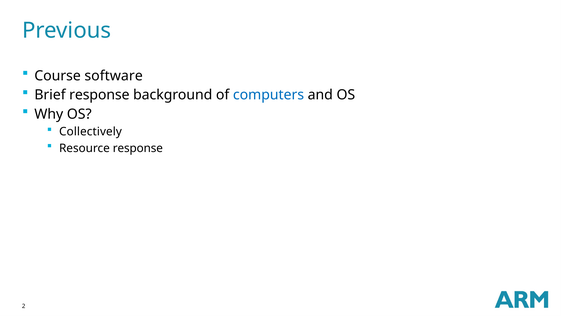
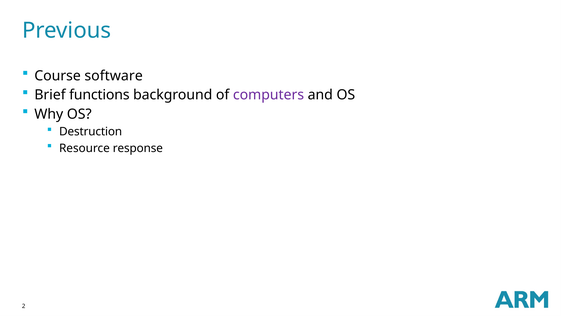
Brief response: response -> functions
computers colour: blue -> purple
Collectively: Collectively -> Destruction
